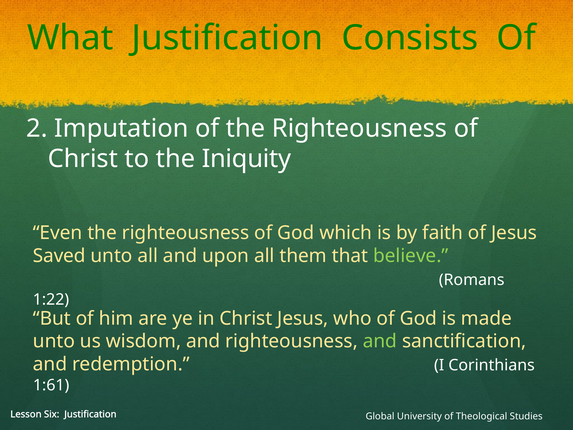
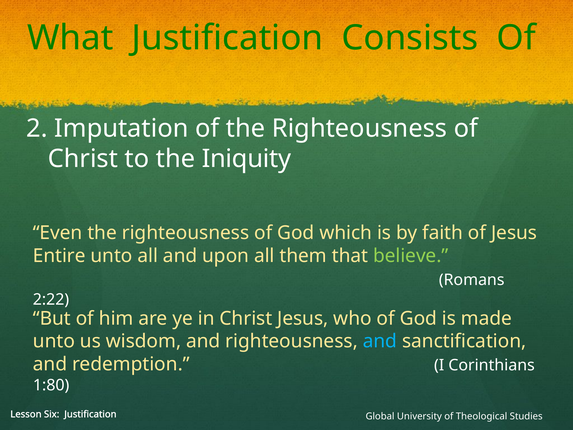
Saved: Saved -> Entire
1:22: 1:22 -> 2:22
and at (380, 341) colour: light green -> light blue
1:61: 1:61 -> 1:80
